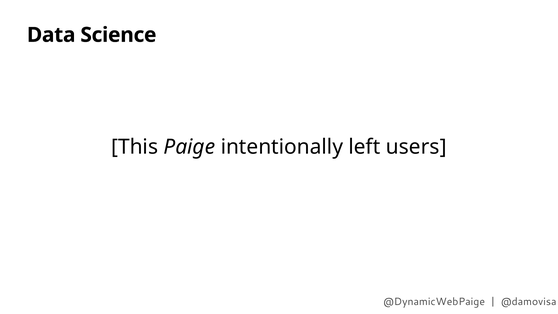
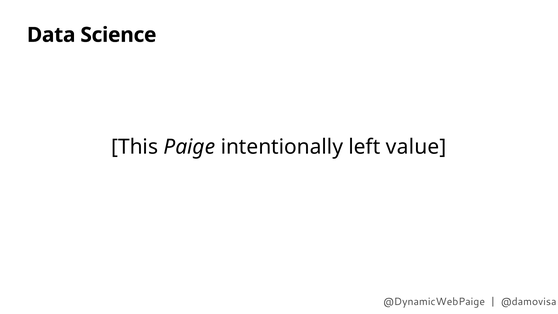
users: users -> value
